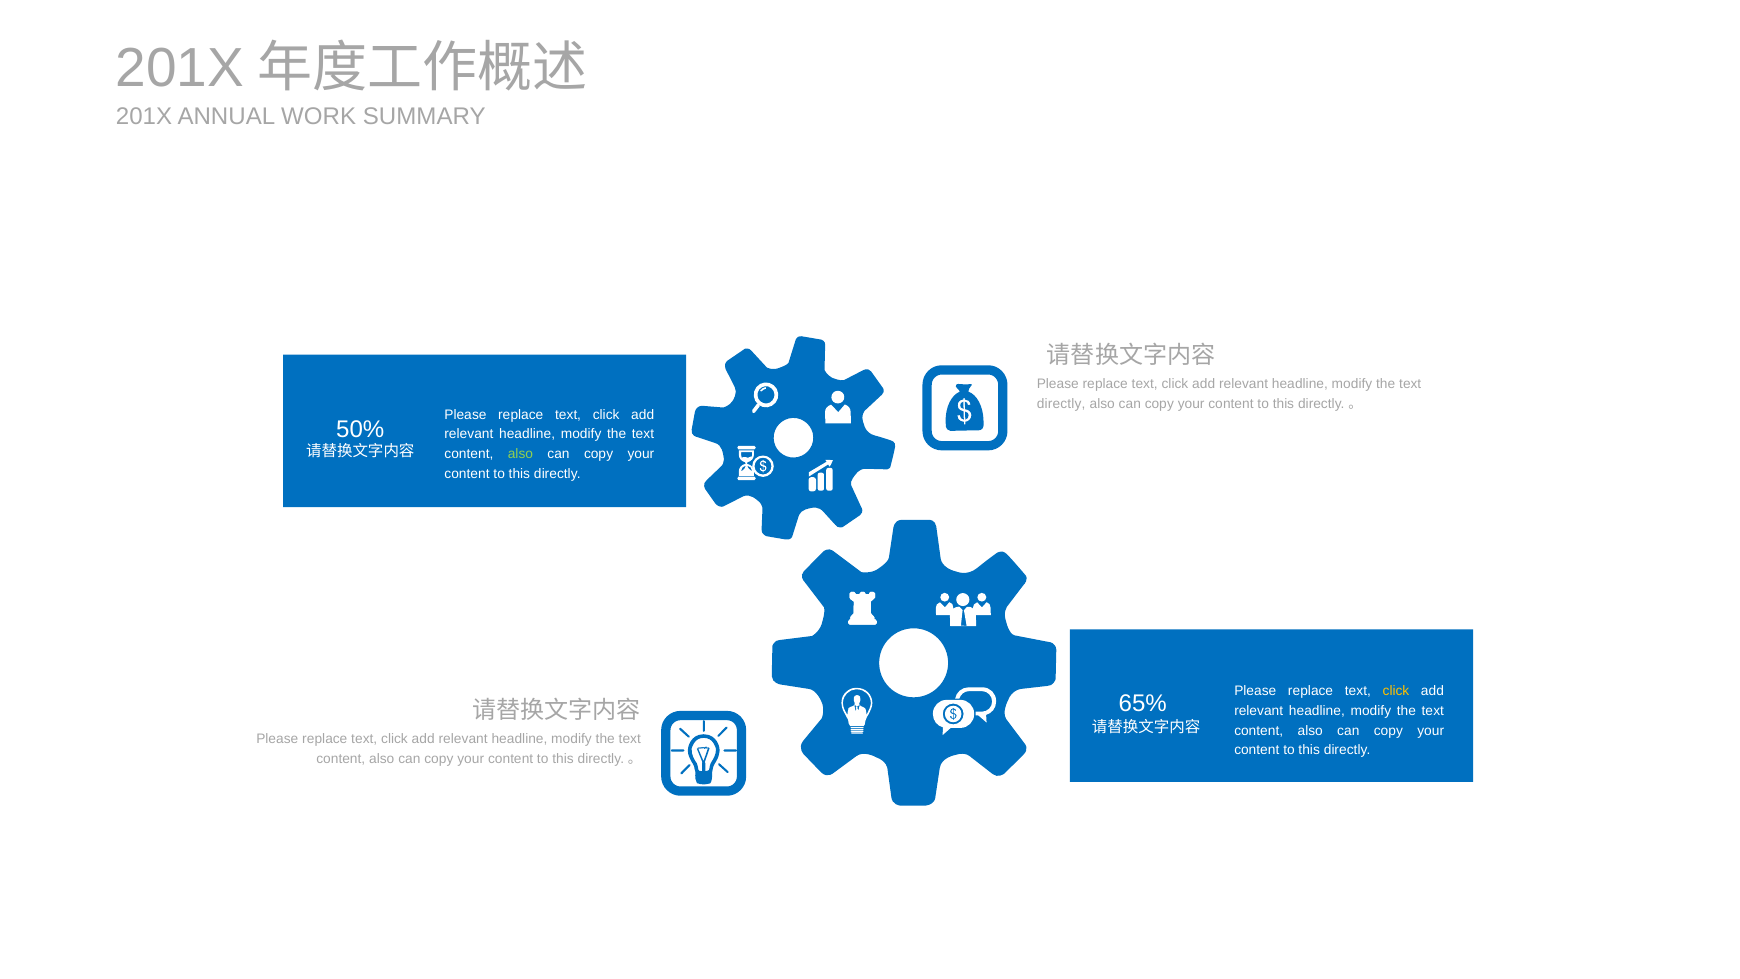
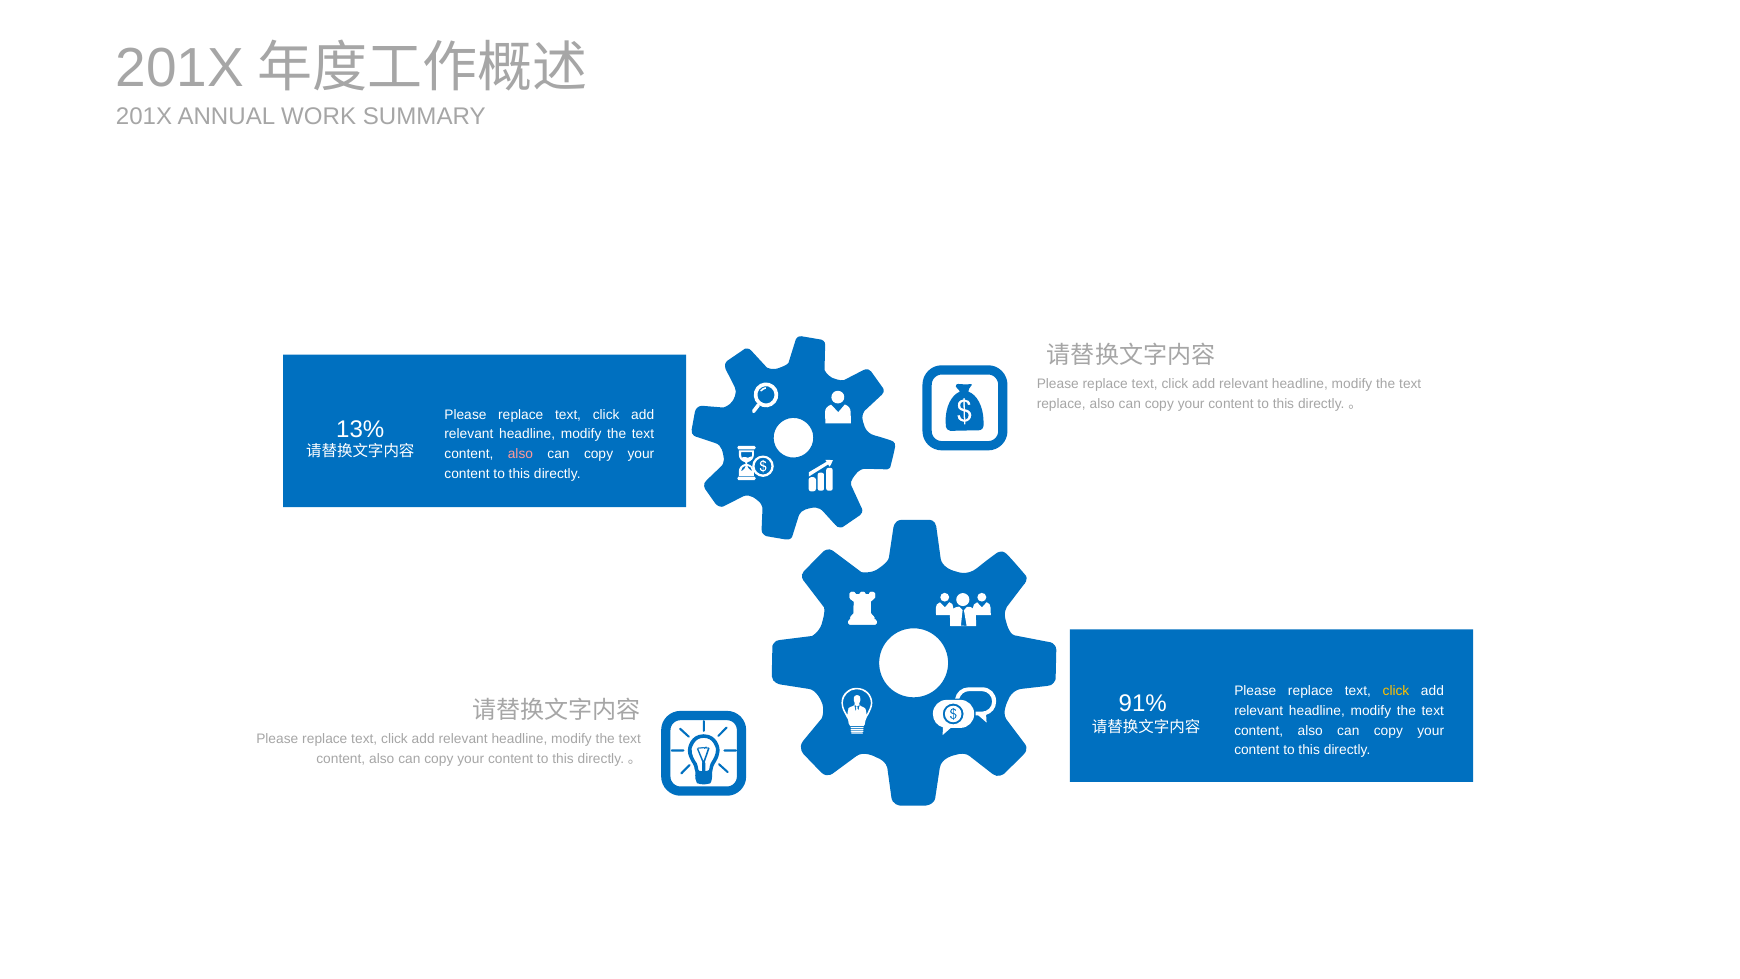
directly at (1061, 403): directly -> replace
50%: 50% -> 13%
also at (520, 454) colour: light green -> pink
65%: 65% -> 91%
